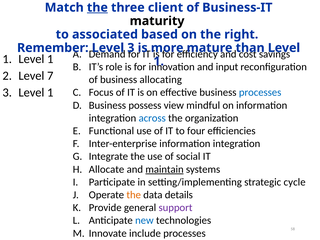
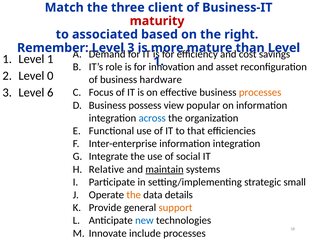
the at (97, 8) underline: present -> none
maturity colour: black -> red
input: input -> asset
7: 7 -> 0
allocating: allocating -> hardware
3 Level 1: 1 -> 6
processes at (260, 92) colour: blue -> orange
mindful: mindful -> popular
four: four -> that
Allocate: Allocate -> Relative
cycle: cycle -> small
support colour: purple -> orange
